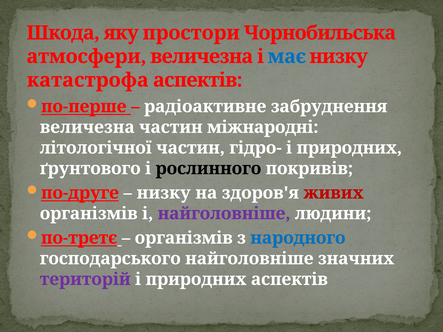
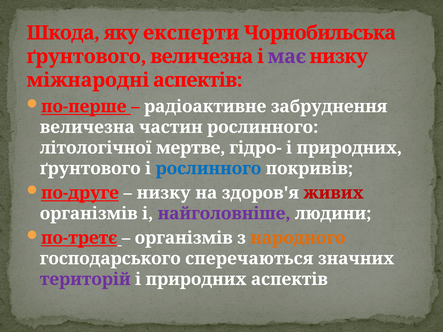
простори: простори -> експерти
атмосфери at (86, 57): атмосфери -> ґрунтового
має colour: blue -> purple
катастрофа: катастрофа -> міжнародні
частин міжнародні: міжнародні -> рослинного
літологічної частин: частин -> мертве
рослинного at (208, 169) colour: black -> blue
народного colour: blue -> orange
господарського найголовніше: найголовніше -> сперечаються
